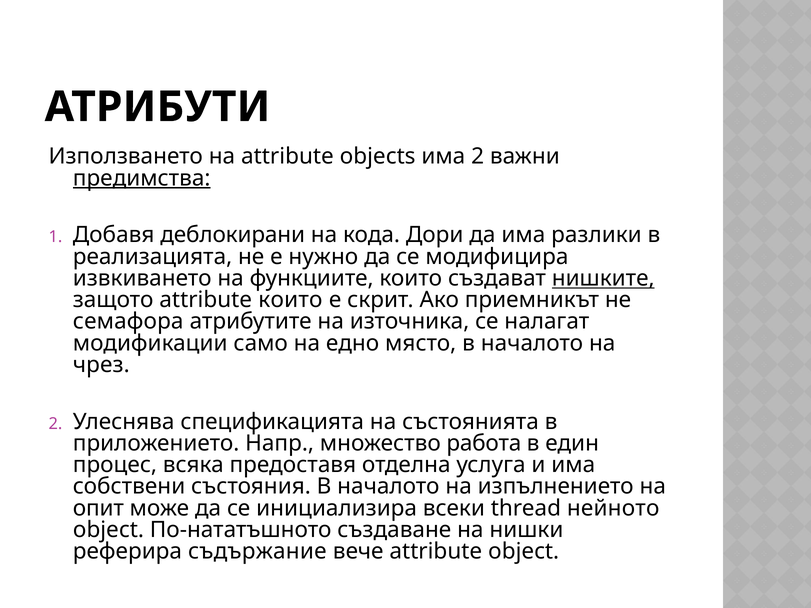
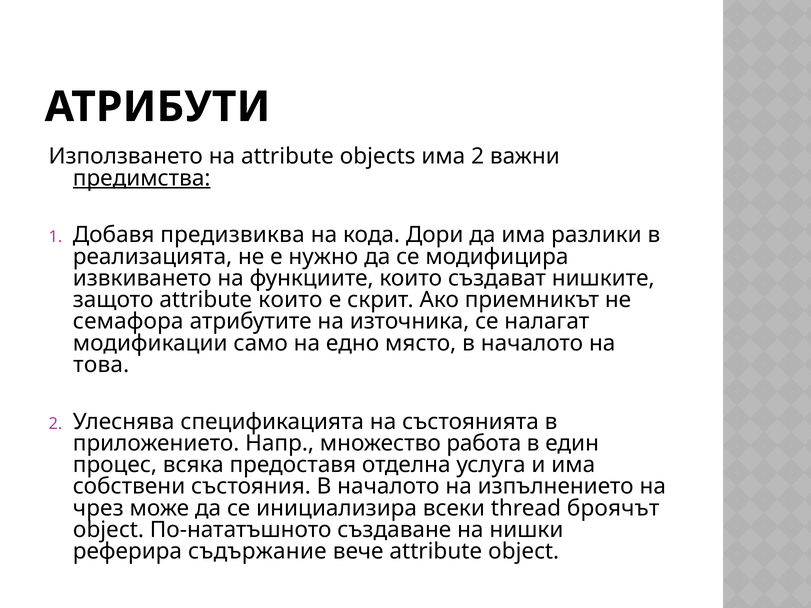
деблокирани: деблокирани -> предизвиква
нишките underline: present -> none
чрез: чрез -> това
опит: опит -> чрез
нейното: нейното -> броячът
